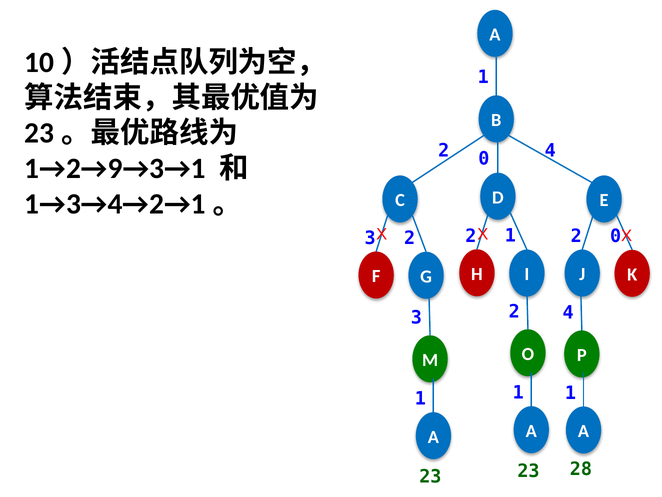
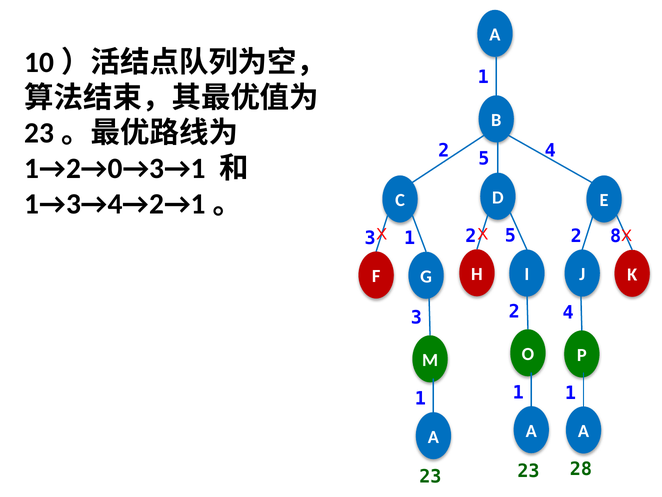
0 at (484, 159): 0 -> 5
1→2→9→3→1: 1→2→9→3→1 -> 1→2→0→3→1
1 at (510, 236): 1 -> 5
0 at (616, 236): 0 -> 8
3 2: 2 -> 1
